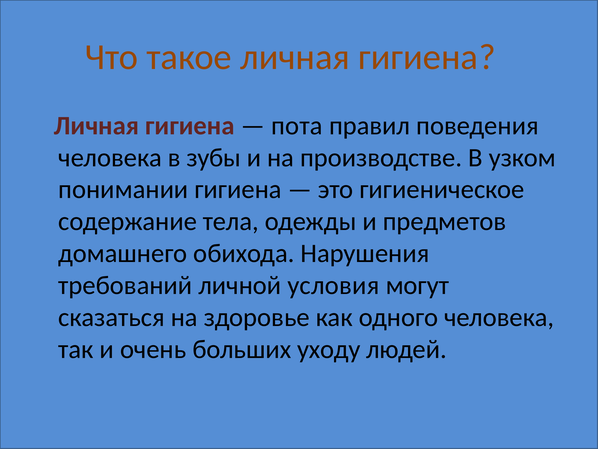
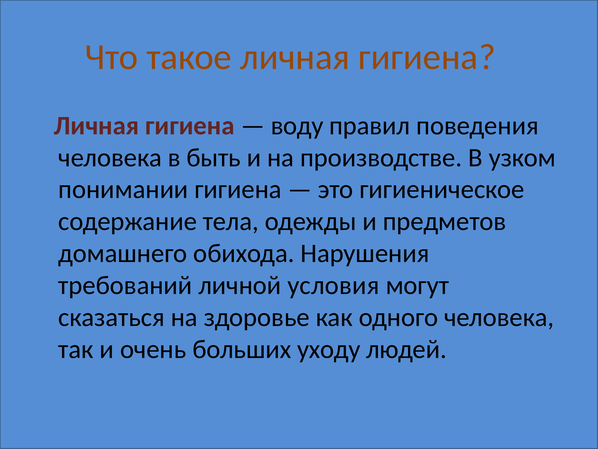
пота: пота -> воду
зубы: зубы -> быть
